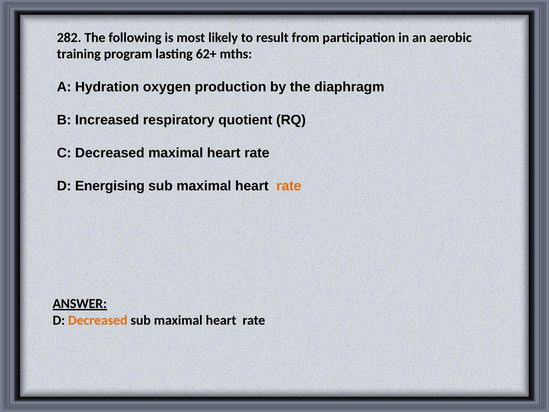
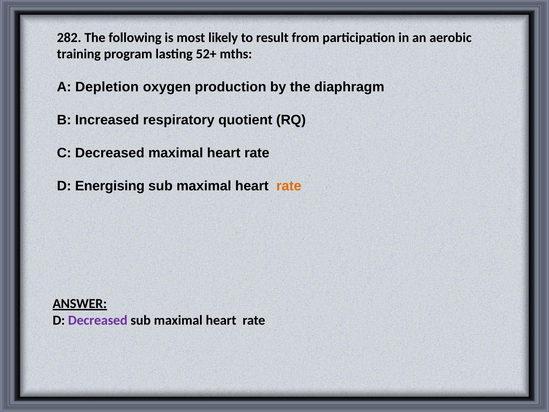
62+: 62+ -> 52+
Hydration: Hydration -> Depletion
Decreased at (98, 320) colour: orange -> purple
